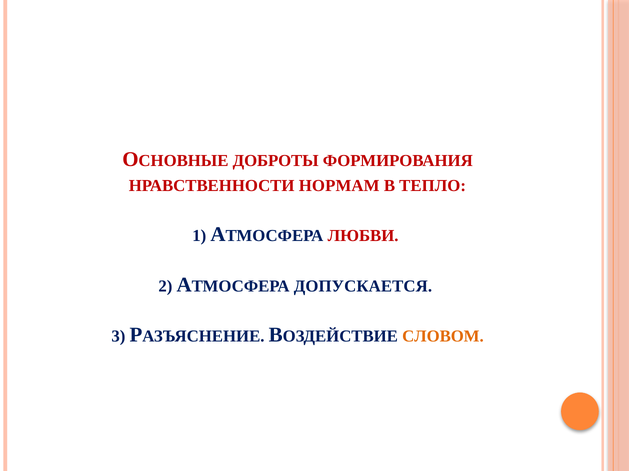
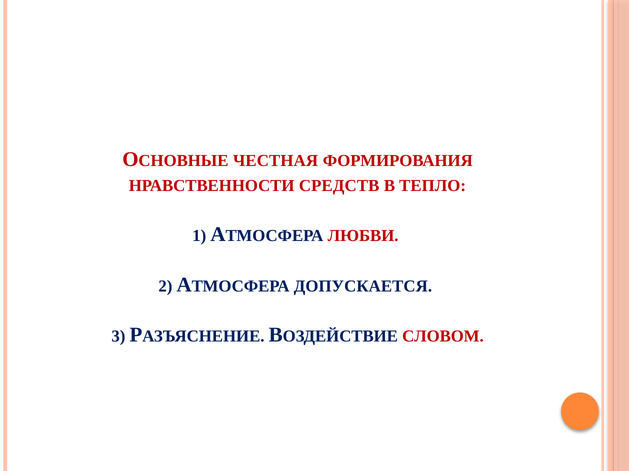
ДОБРОТЫ: ДОБРОТЫ -> ЧЕСТНАЯ
НОРМАМ: НОРМАМ -> СРЕДСТВ
СЛОВОМ colour: orange -> red
